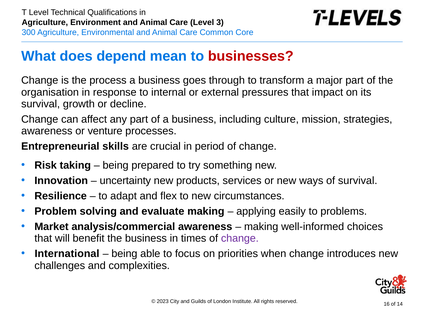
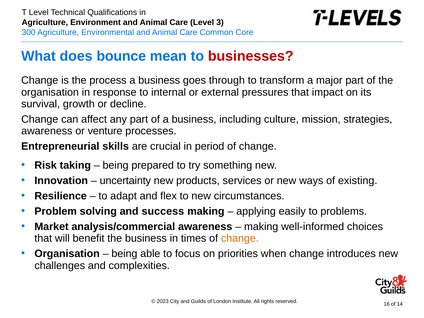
depend: depend -> bounce
of survival: survival -> existing
evaluate: evaluate -> success
change at (240, 238) colour: purple -> orange
International at (67, 254): International -> Organisation
